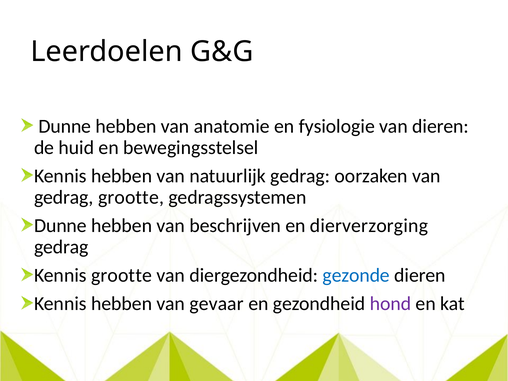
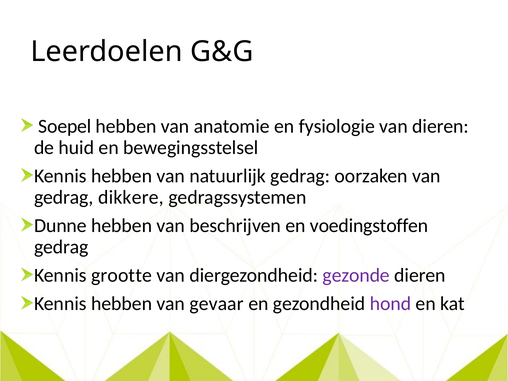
Dunne at (65, 126): Dunne -> Soepel
gedrag grootte: grootte -> dikkere
dierverzorging: dierverzorging -> voedingstoffen
gezonde colour: blue -> purple
